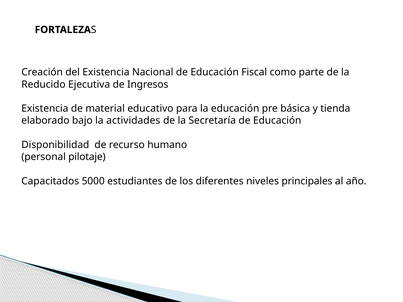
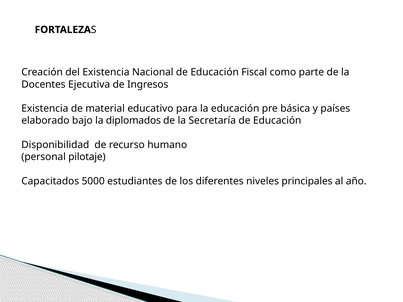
Reducido: Reducido -> Docentes
tienda: tienda -> países
actividades: actividades -> diplomados
